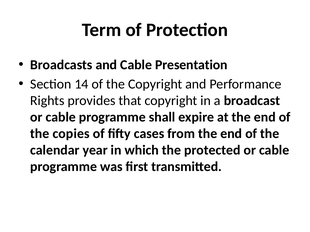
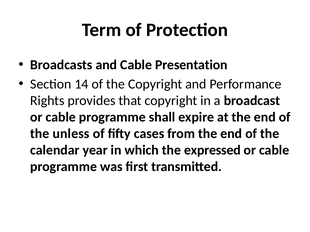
copies: copies -> unless
protected: protected -> expressed
